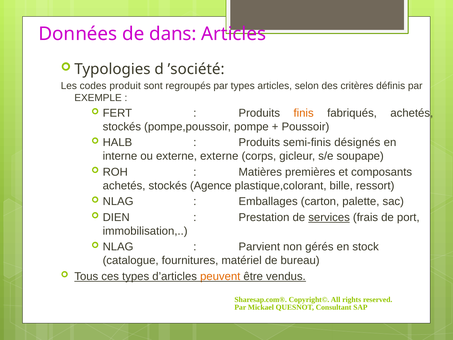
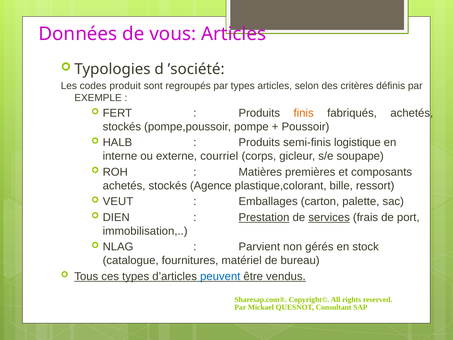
dans: dans -> vous
désignés: désignés -> logistique
externe externe: externe -> courriel
NLAG at (118, 201): NLAG -> VEUT
Prestation underline: none -> present
peuvent colour: orange -> blue
